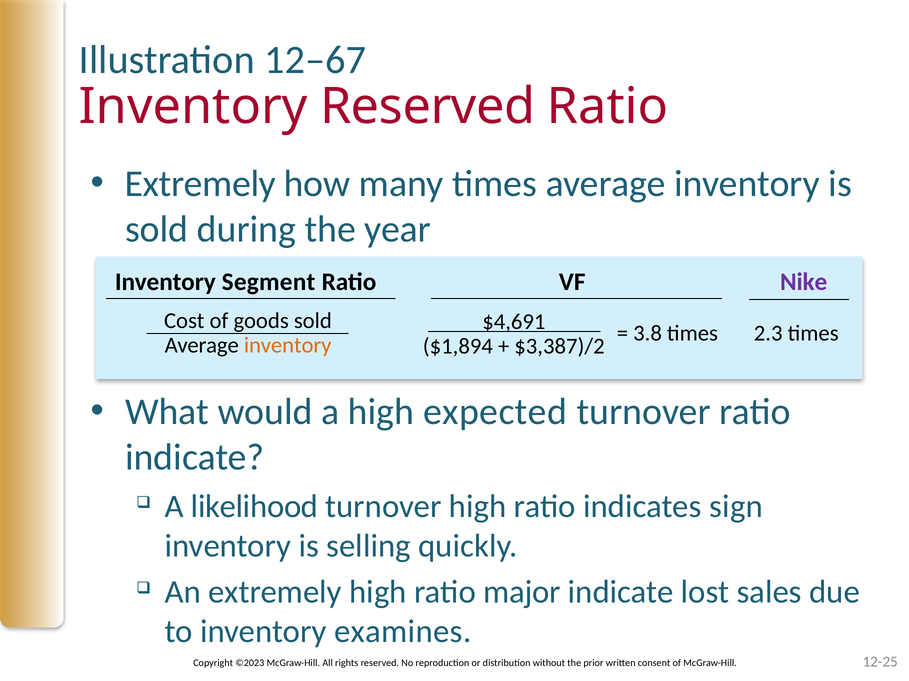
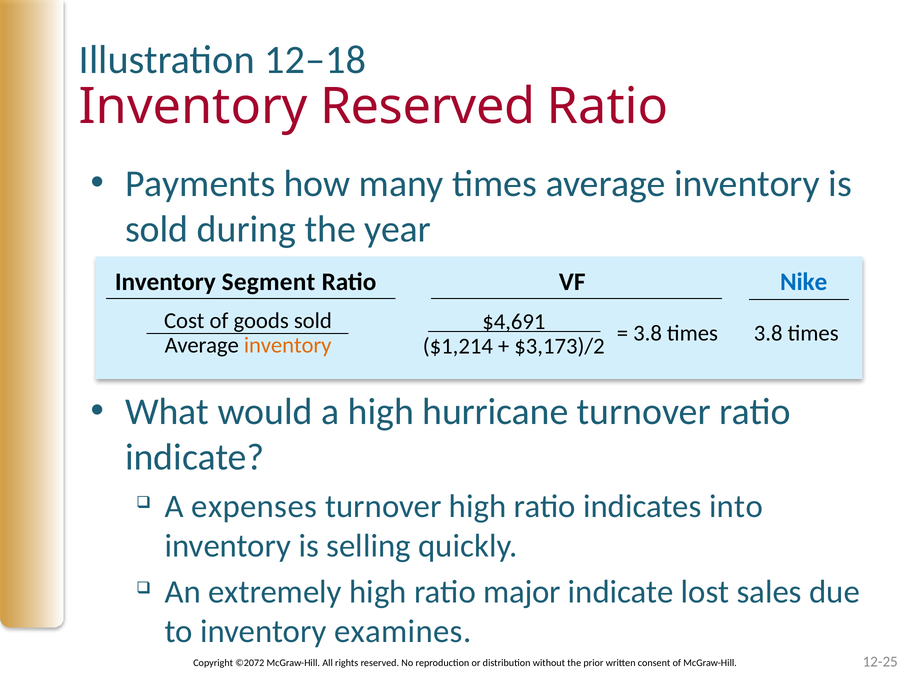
12–67: 12–67 -> 12–18
Extremely at (200, 184): Extremely -> Payments
Nike colour: purple -> blue
times 2.3: 2.3 -> 3.8
$1,894: $1,894 -> $1,214
$3,387)/2: $3,387)/2 -> $3,173)/2
expected: expected -> hurricane
likelihood: likelihood -> expenses
sign: sign -> into
©2023: ©2023 -> ©2072
